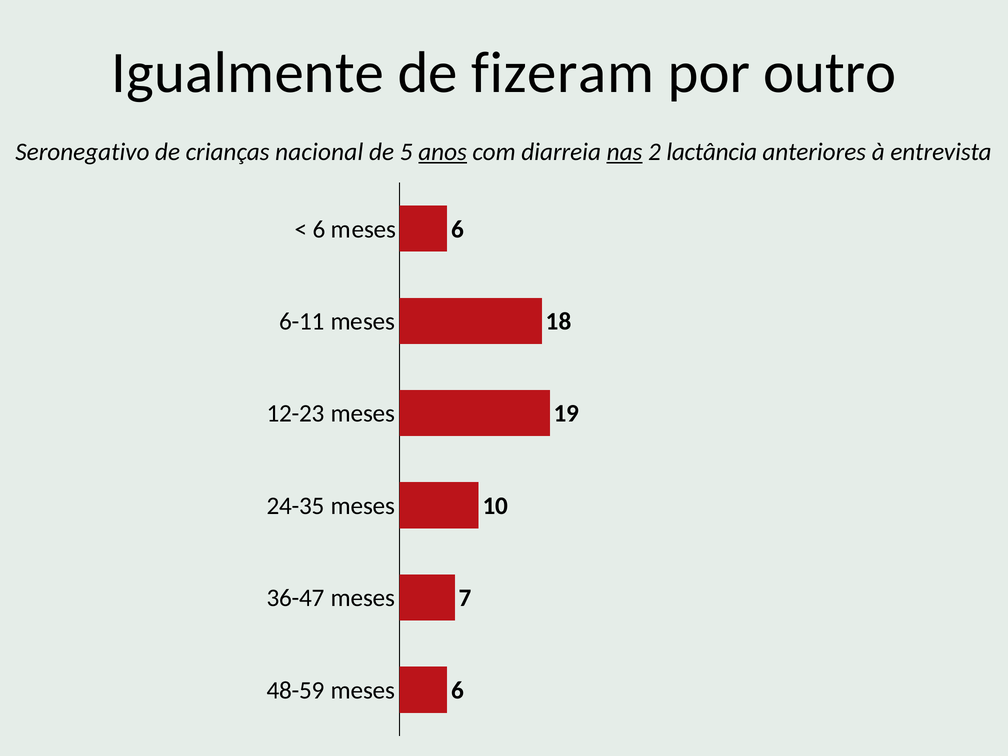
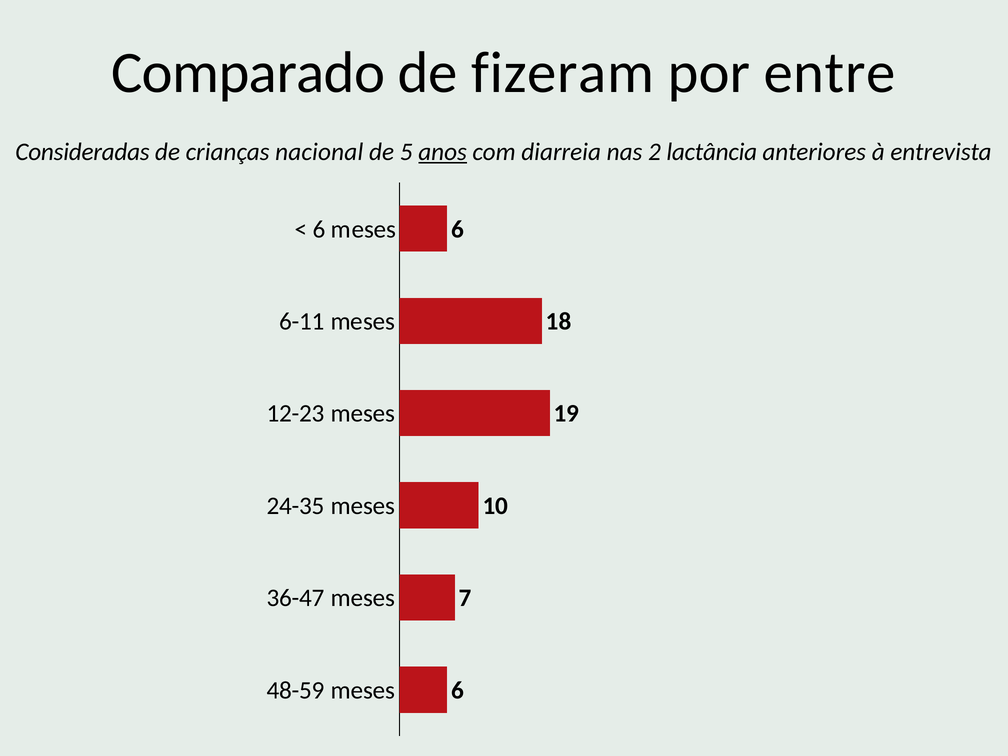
Igualmente: Igualmente -> Comparado
outro: outro -> entre
Seronegativo: Seronegativo -> Consideradas
nas underline: present -> none
